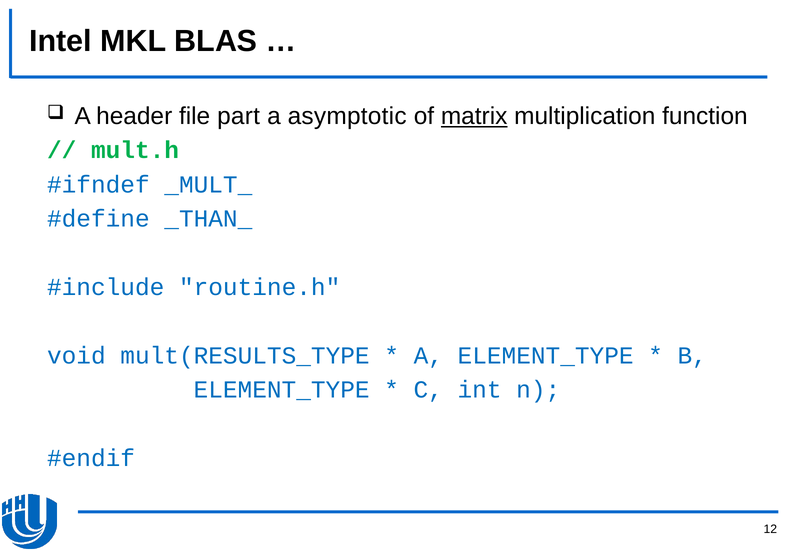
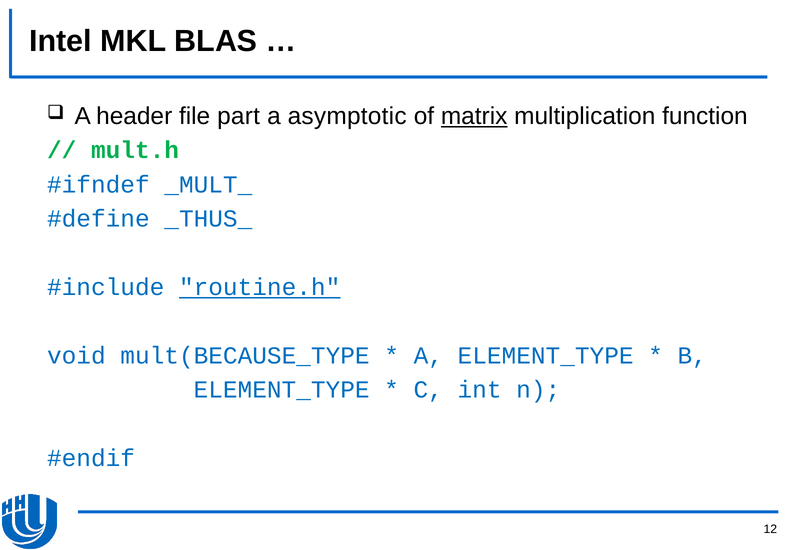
_THAN_: _THAN_ -> _THUS_
routine.h underline: none -> present
mult(RESULTS_TYPE: mult(RESULTS_TYPE -> mult(BECAUSE_TYPE
